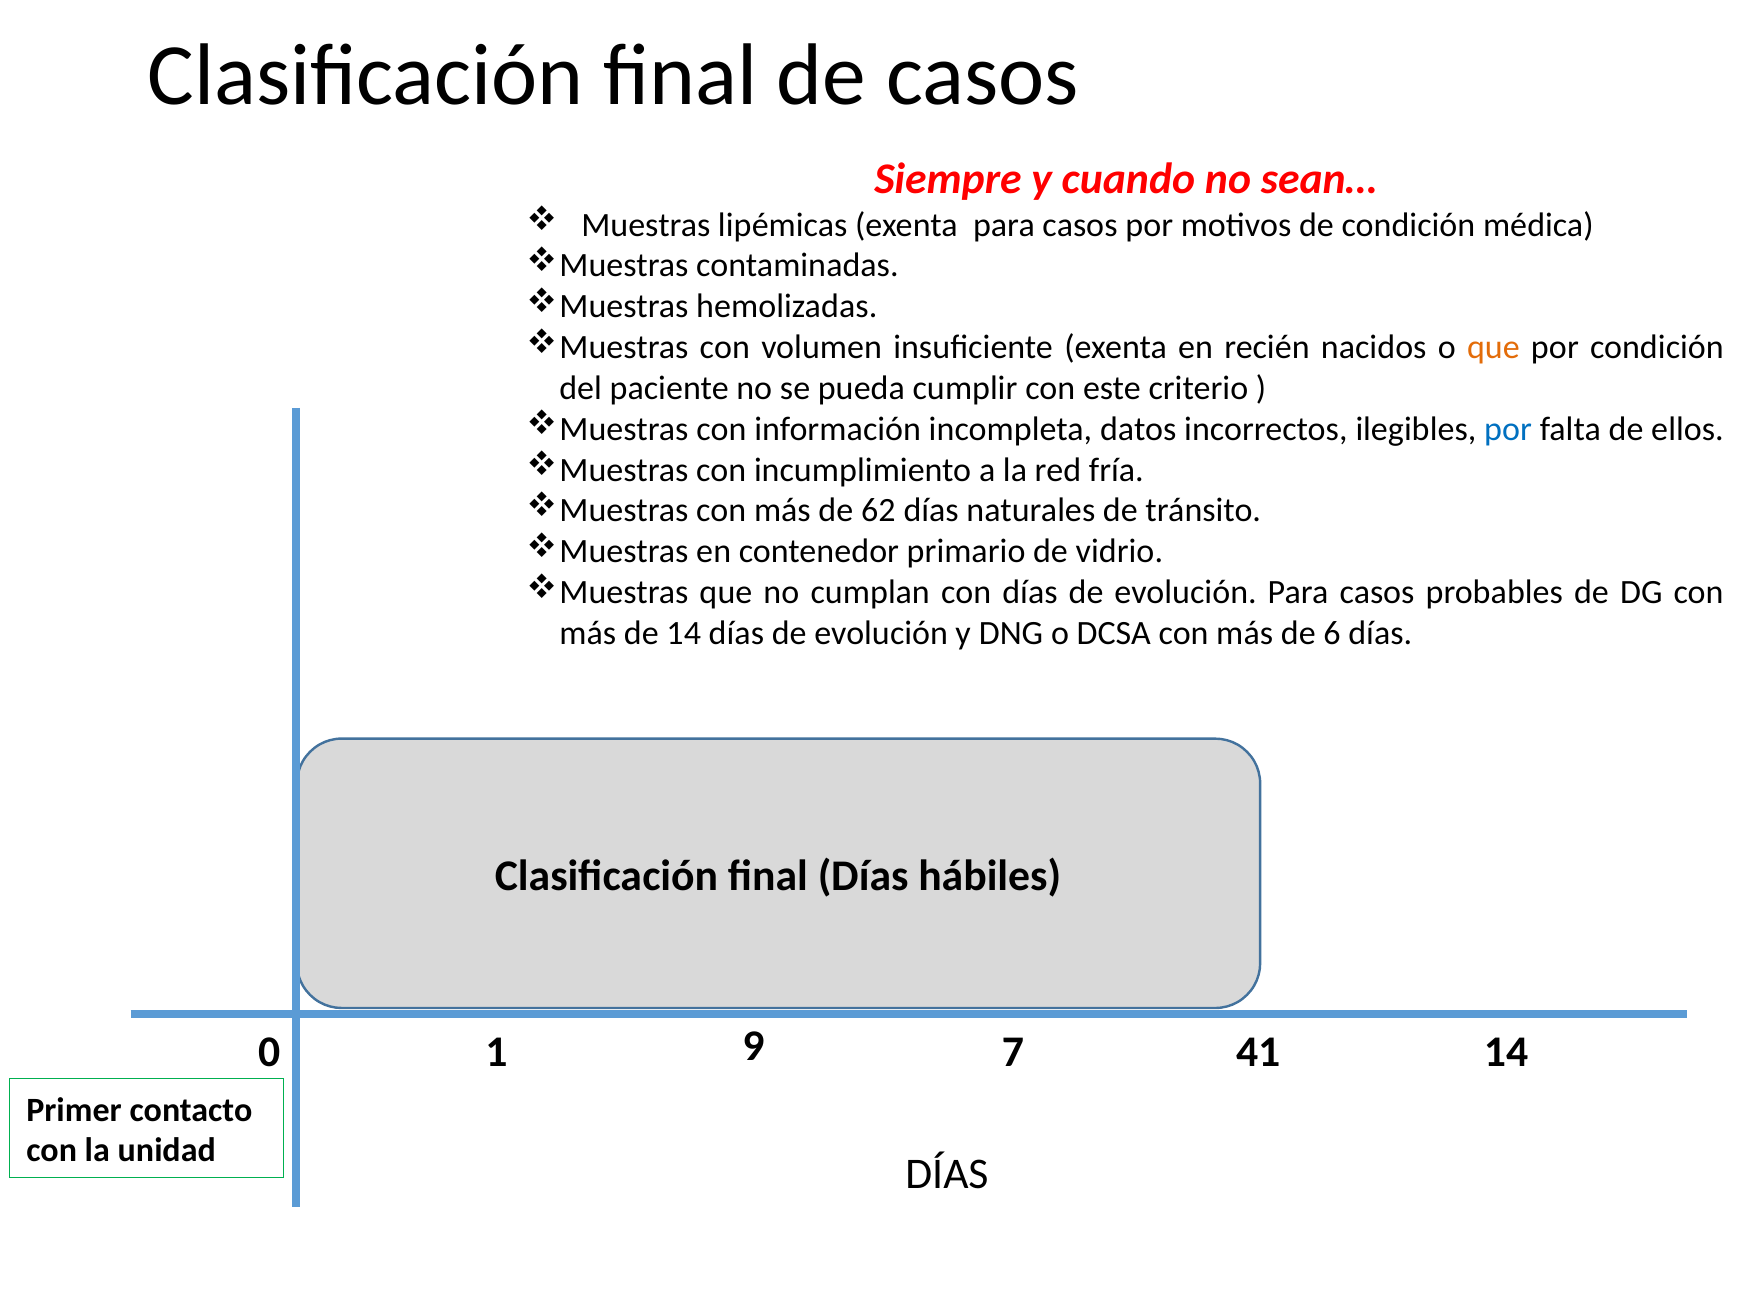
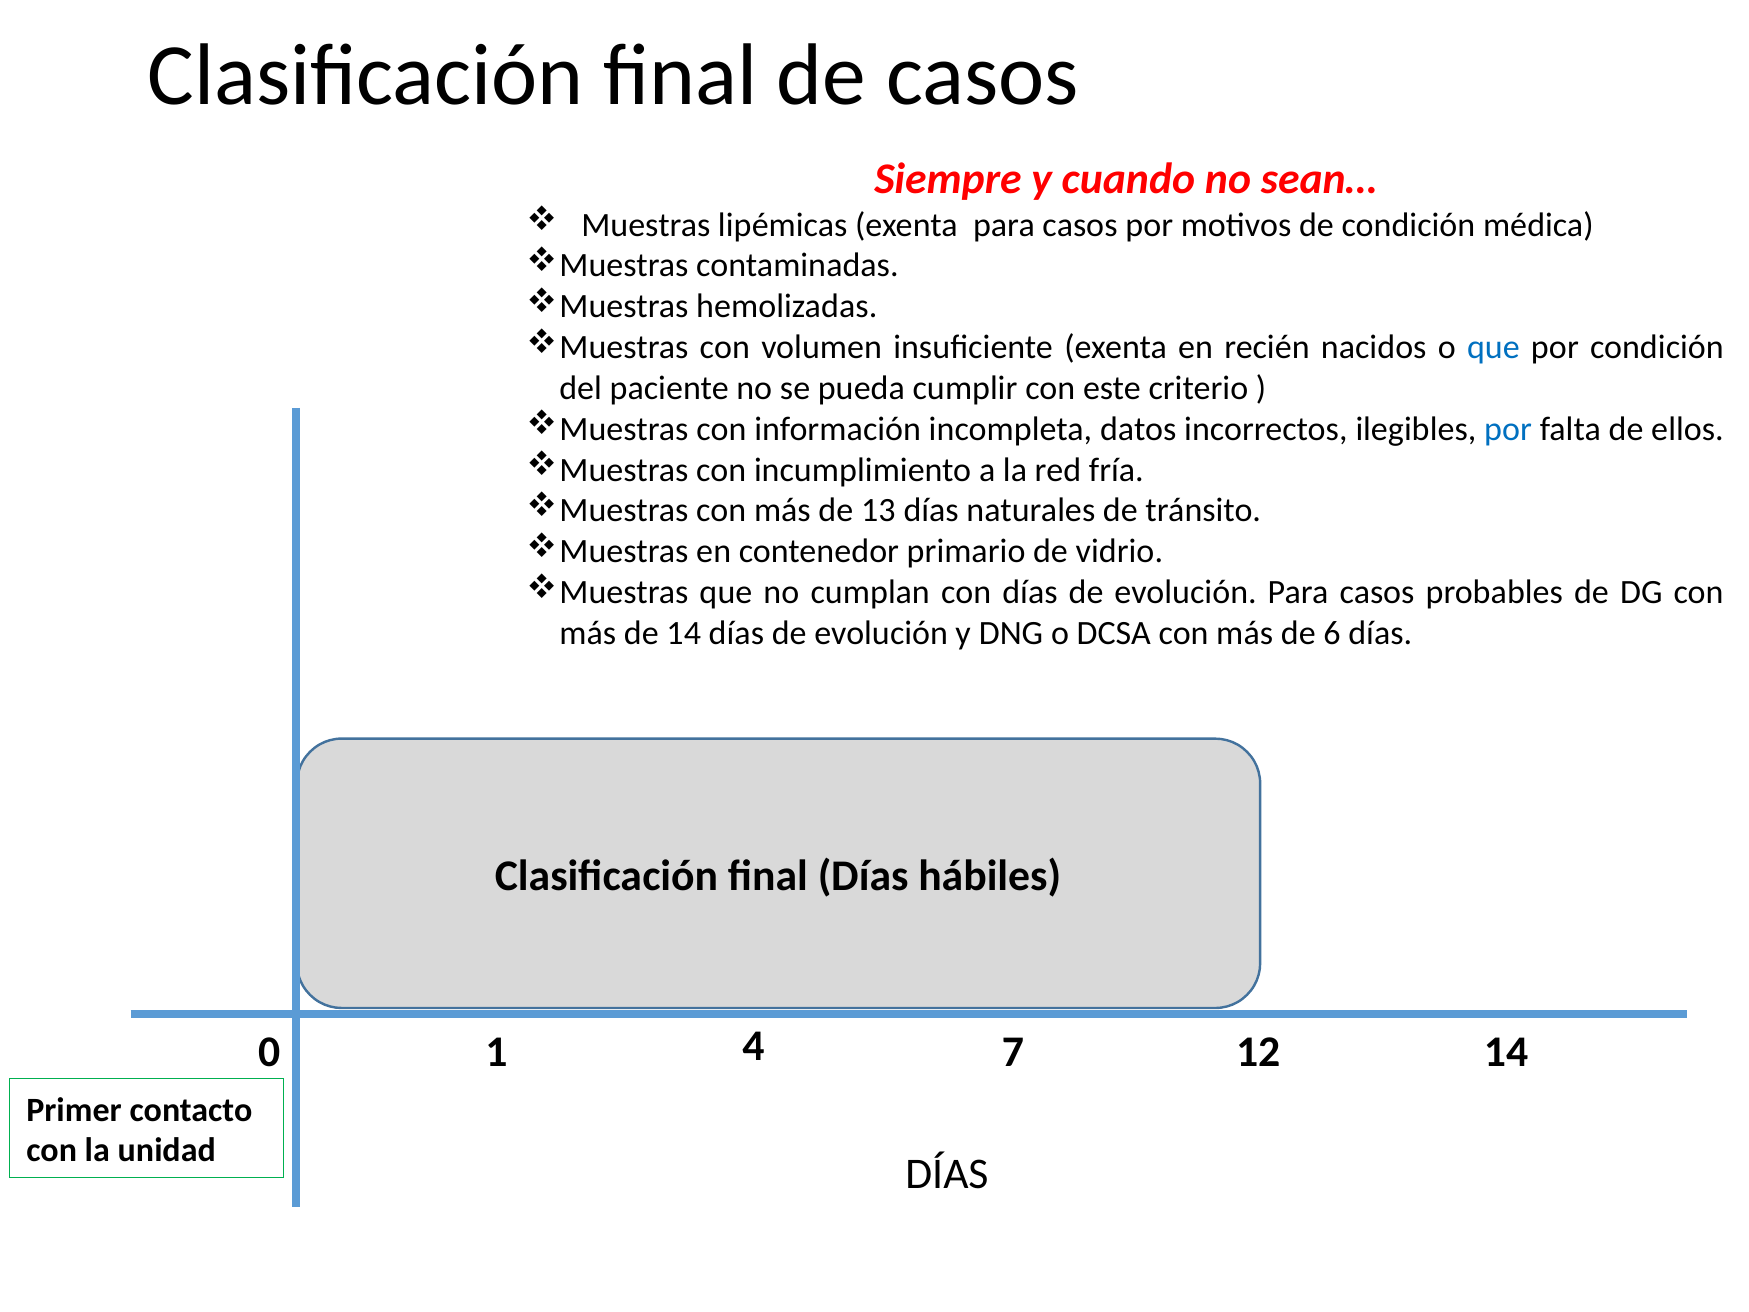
que at (1493, 347) colour: orange -> blue
62: 62 -> 13
9: 9 -> 4
41: 41 -> 12
